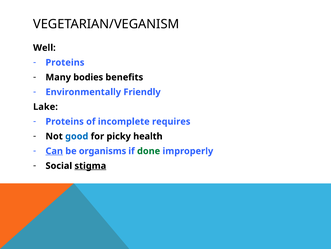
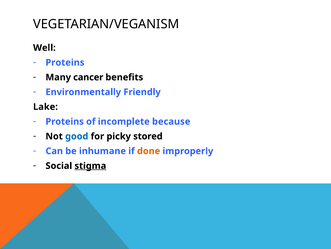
bodies: bodies -> cancer
requires: requires -> because
health: health -> stored
Can underline: present -> none
organisms: organisms -> inhumane
done colour: green -> orange
